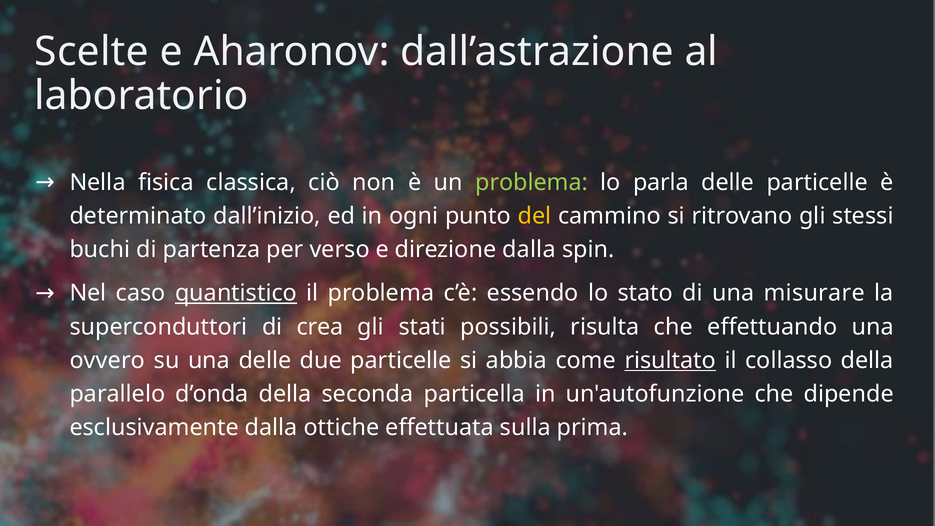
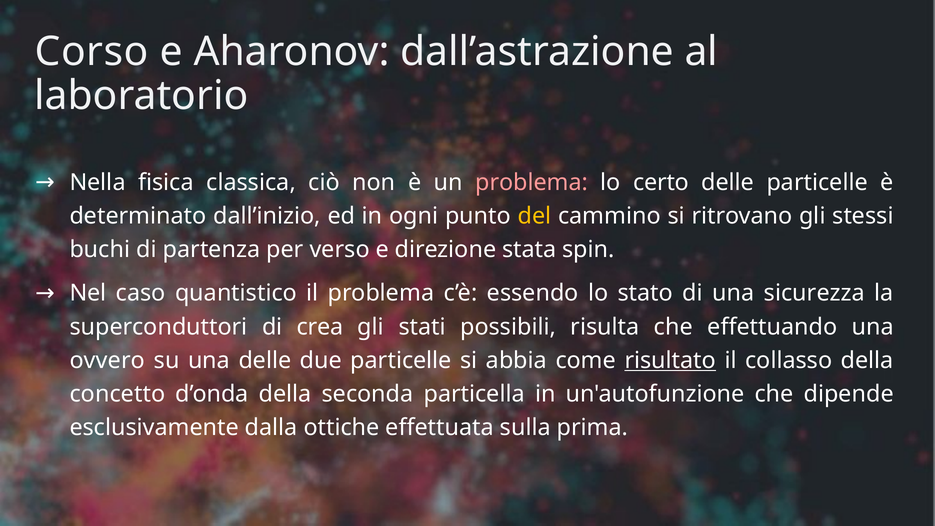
Scelte: Scelte -> Corso
problema at (532, 182) colour: light green -> pink
parla: parla -> certo
direzione dalla: dalla -> stata
quantistico underline: present -> none
misurare: misurare -> sicurezza
parallelo: parallelo -> concetto
